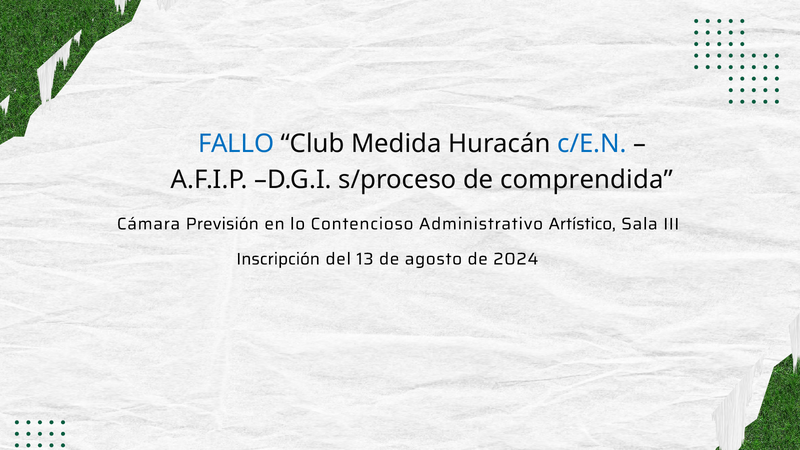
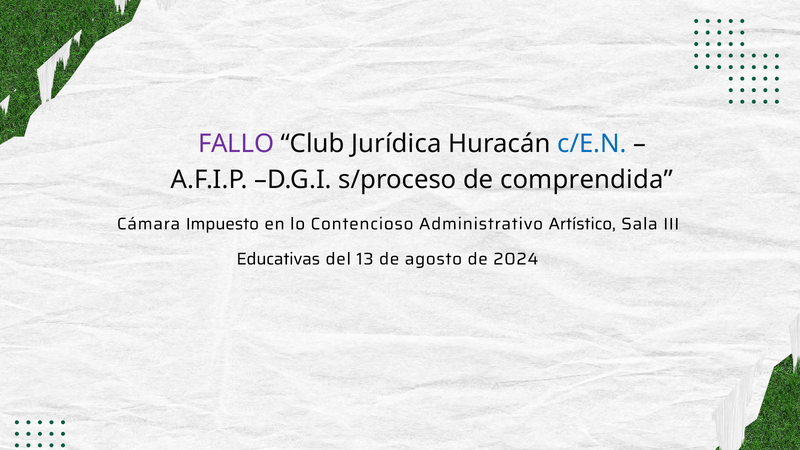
FALLO colour: blue -> purple
Medida: Medida -> Jurídica
Previsión: Previsión -> Impuesto
Inscripción: Inscripción -> Educativas
